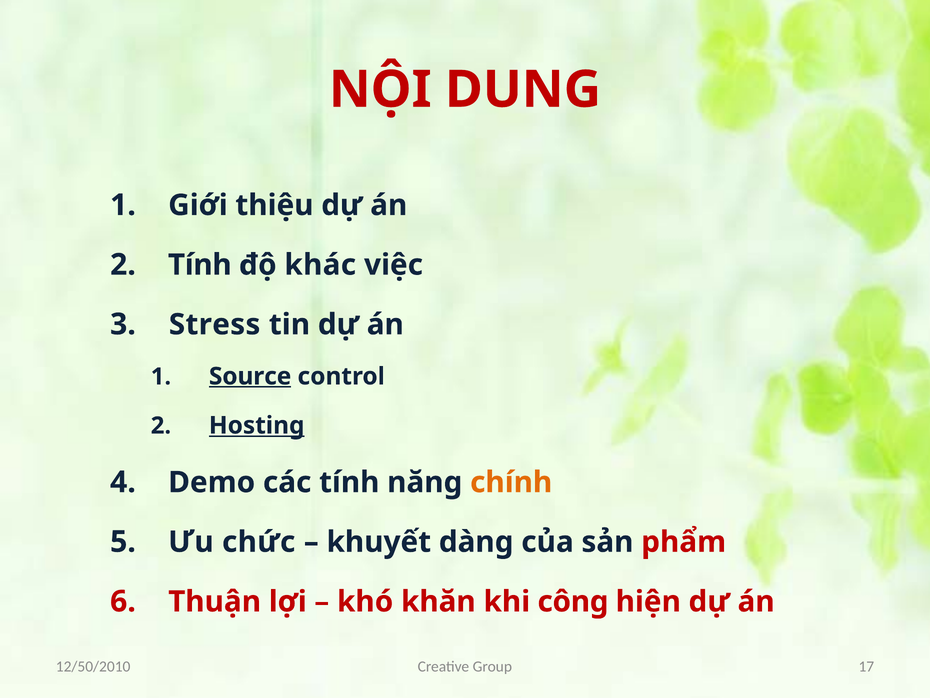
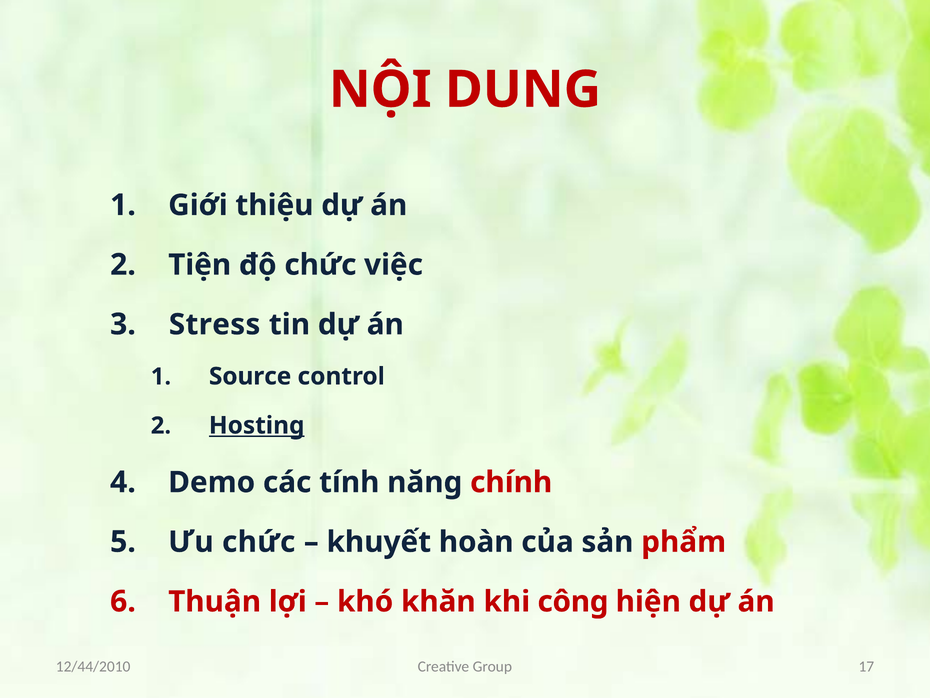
Tính at (200, 265): Tính -> Tiện
độ khác: khác -> chức
Source underline: present -> none
chính colour: orange -> red
dàng: dàng -> hoàn
12/50/2010: 12/50/2010 -> 12/44/2010
